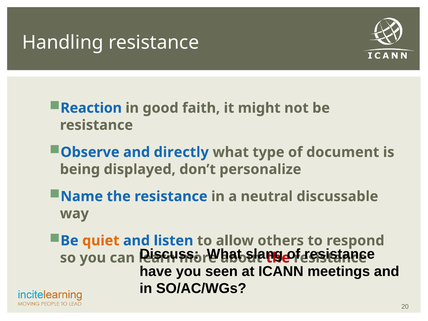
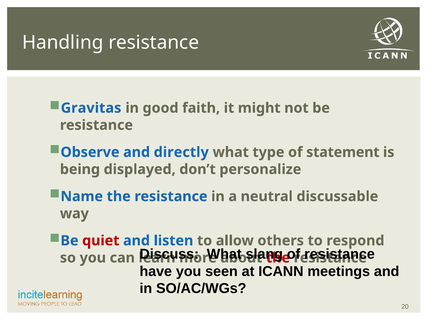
Reaction: Reaction -> Gravitas
document: document -> statement
quiet colour: orange -> red
